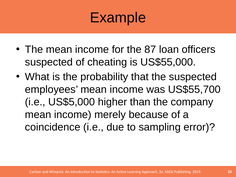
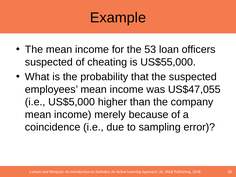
87: 87 -> 53
US$55,700: US$55,700 -> US$47,055
